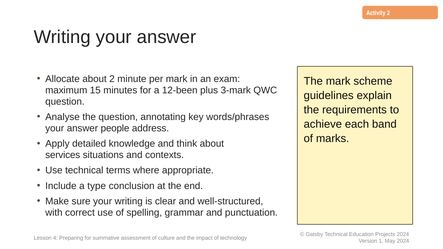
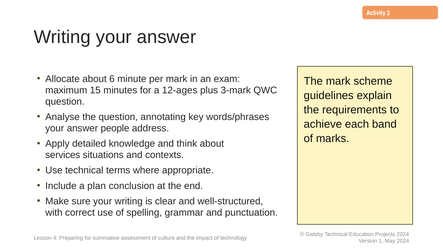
about 2: 2 -> 6
12-been: 12-been -> 12-ages
type: type -> plan
